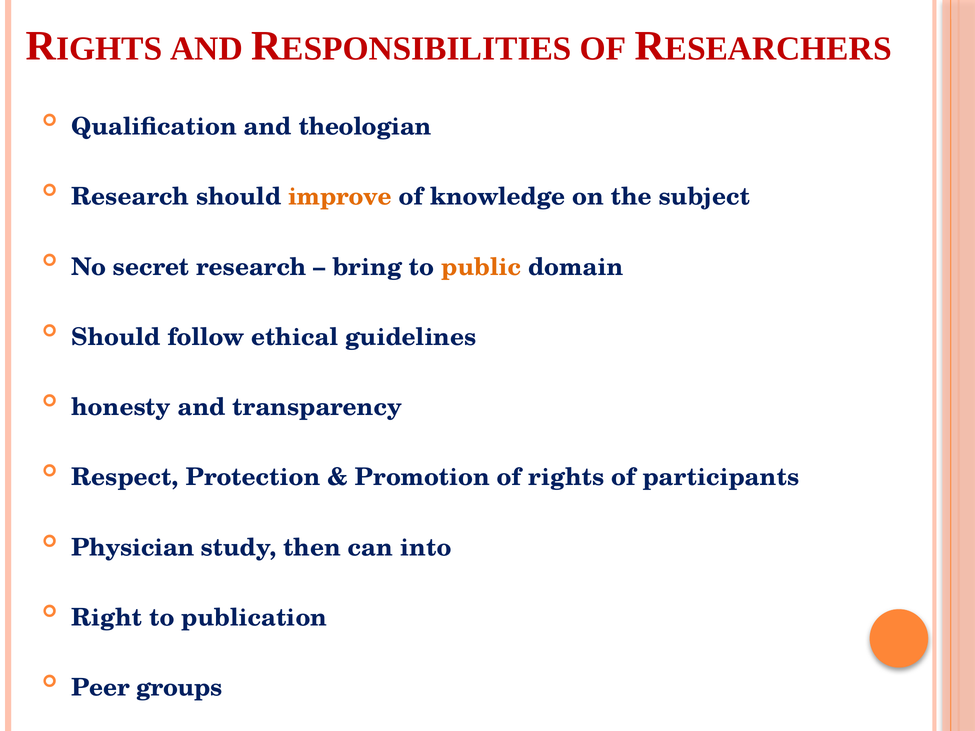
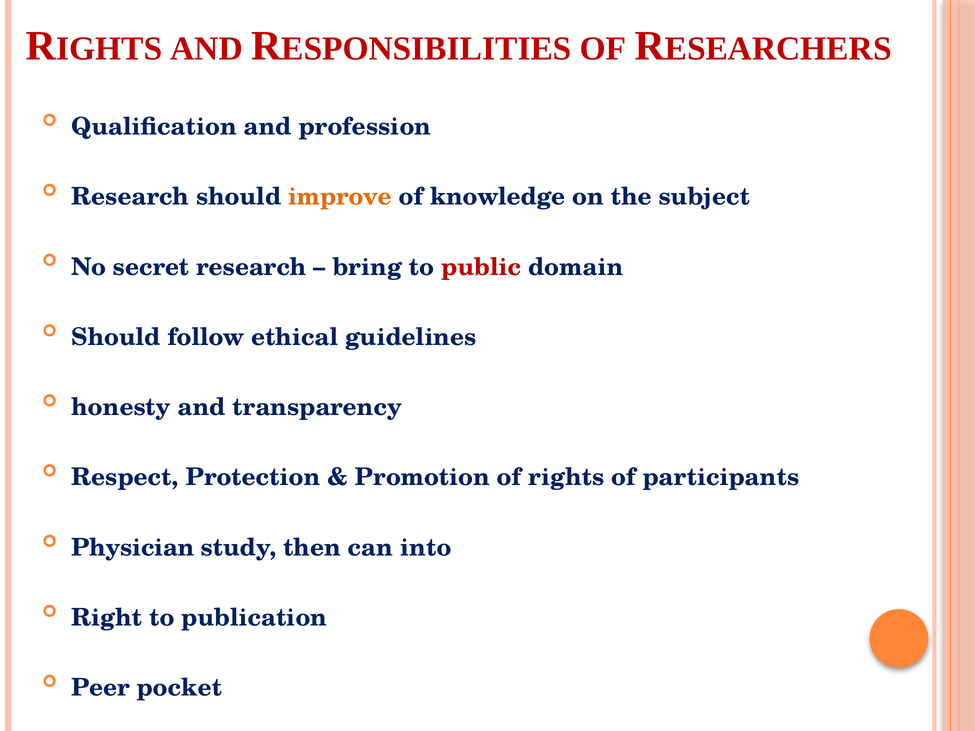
theologian: theologian -> profession
public colour: orange -> red
groups: groups -> pocket
